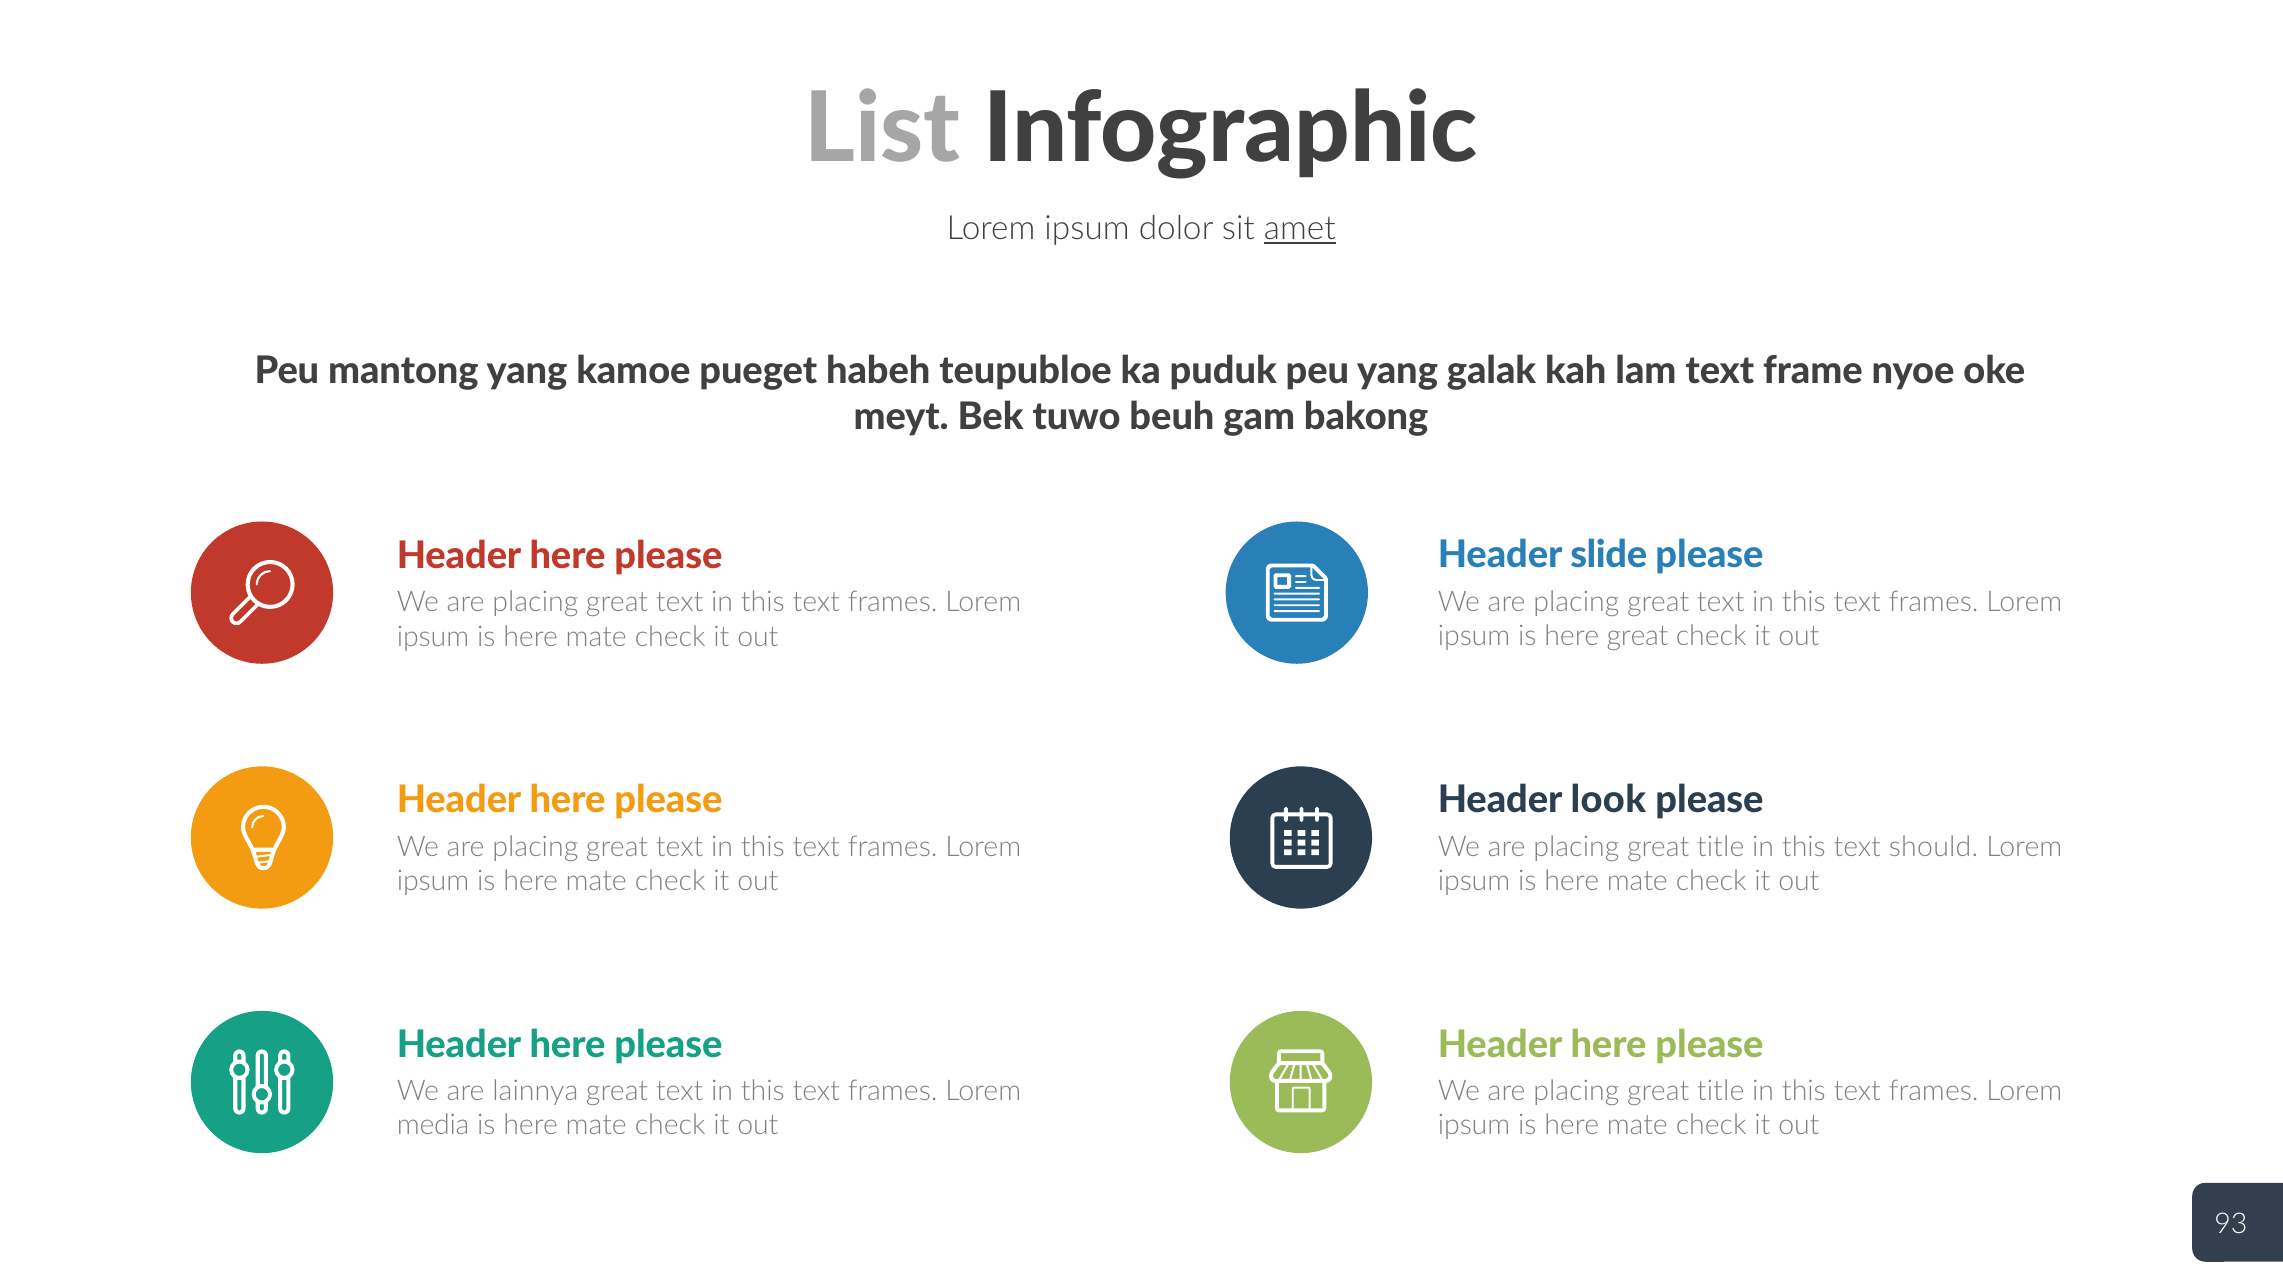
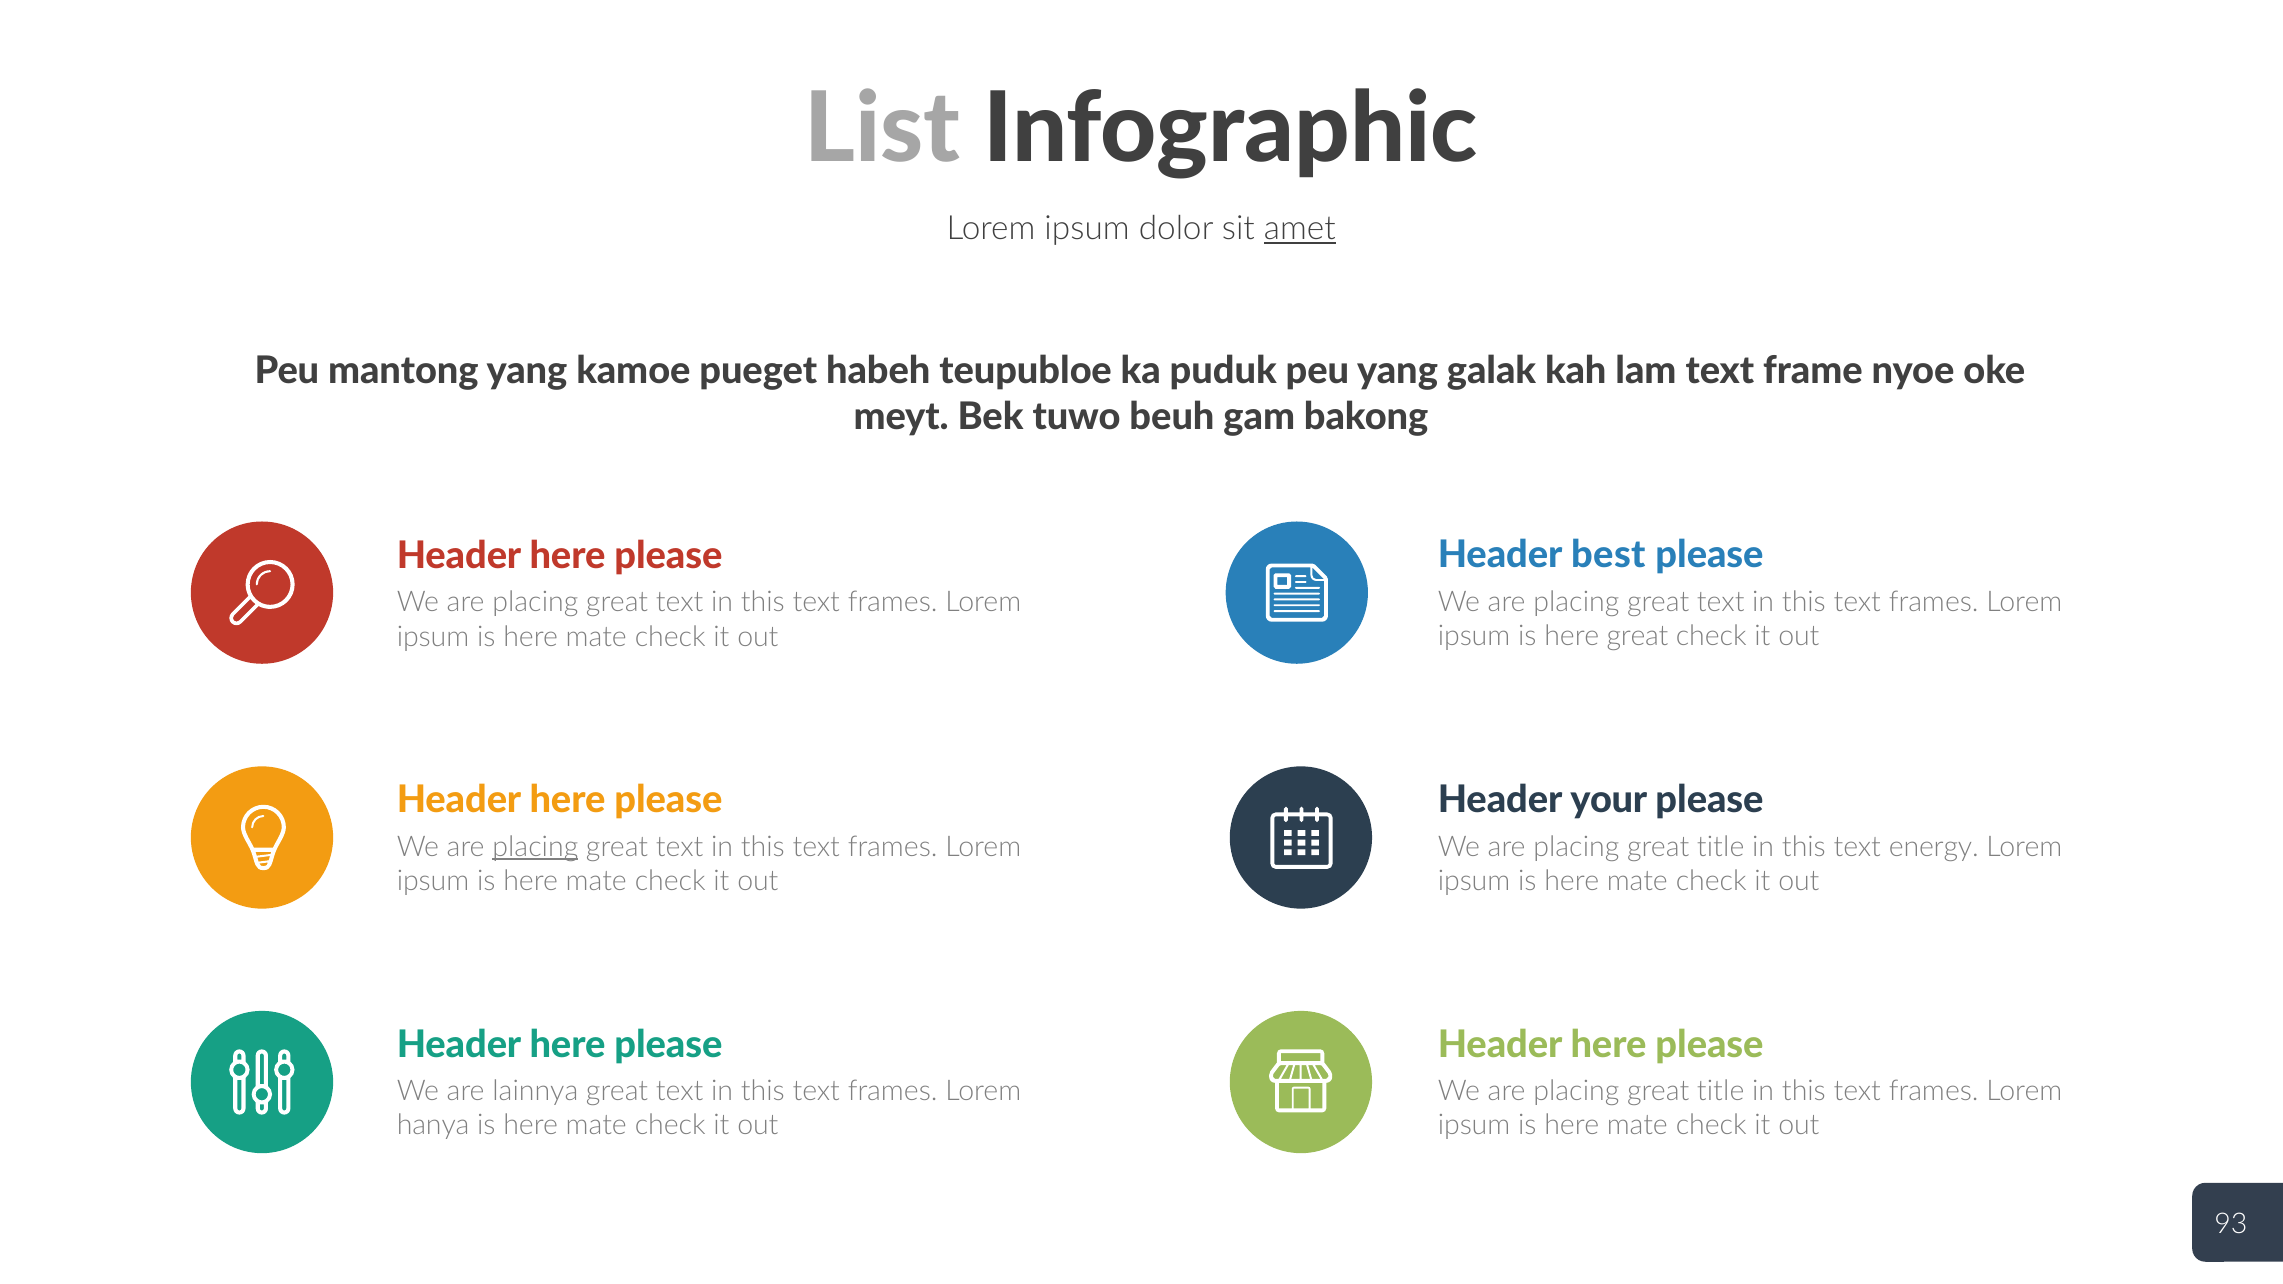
slide: slide -> best
look: look -> your
placing at (535, 847) underline: none -> present
should: should -> energy
media: media -> hanya
